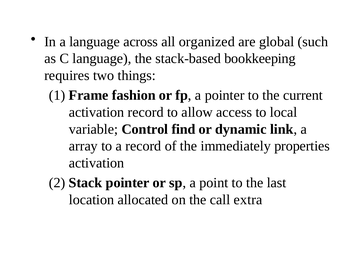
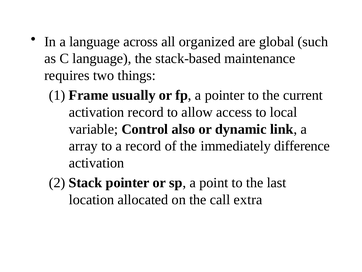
bookkeeping: bookkeeping -> maintenance
fashion: fashion -> usually
find: find -> also
properties: properties -> difference
